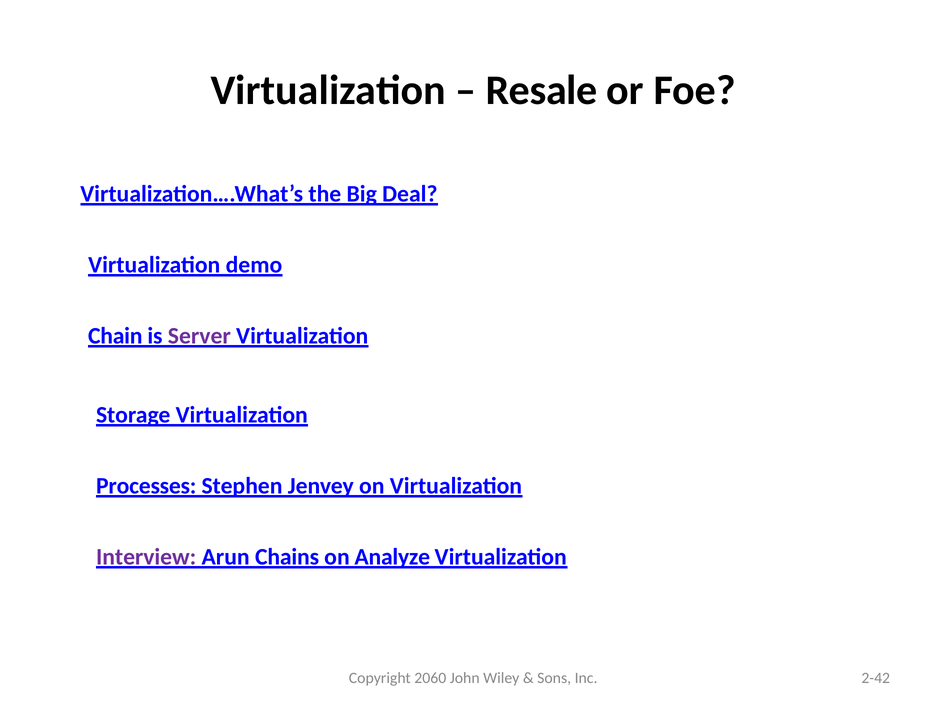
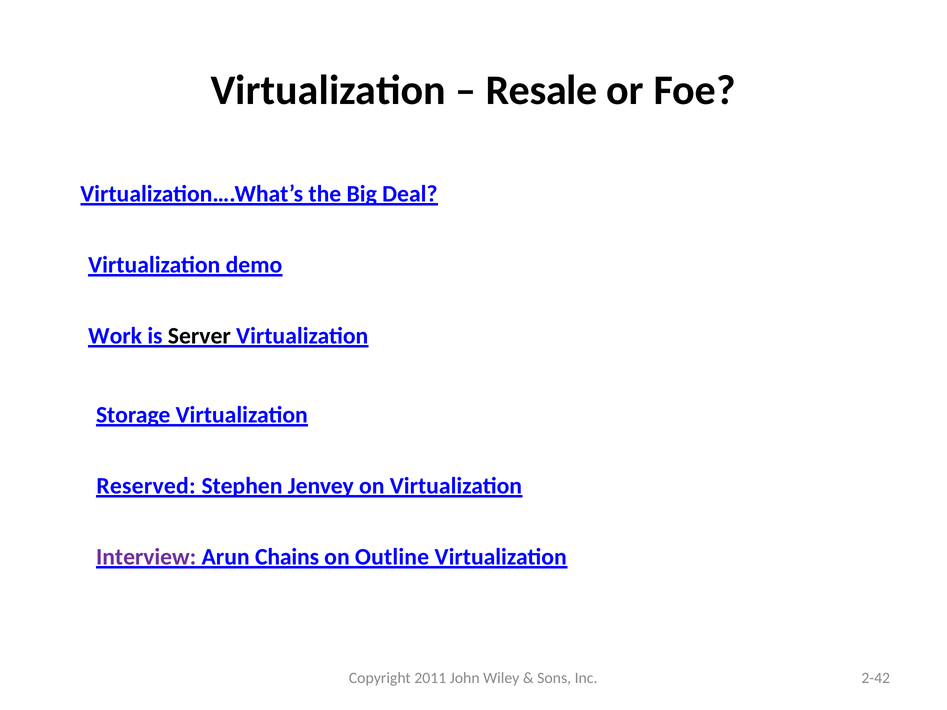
Chain: Chain -> Work
Server colour: purple -> black
Processes: Processes -> Reserved
Analyze: Analyze -> Outline
2060: 2060 -> 2011
